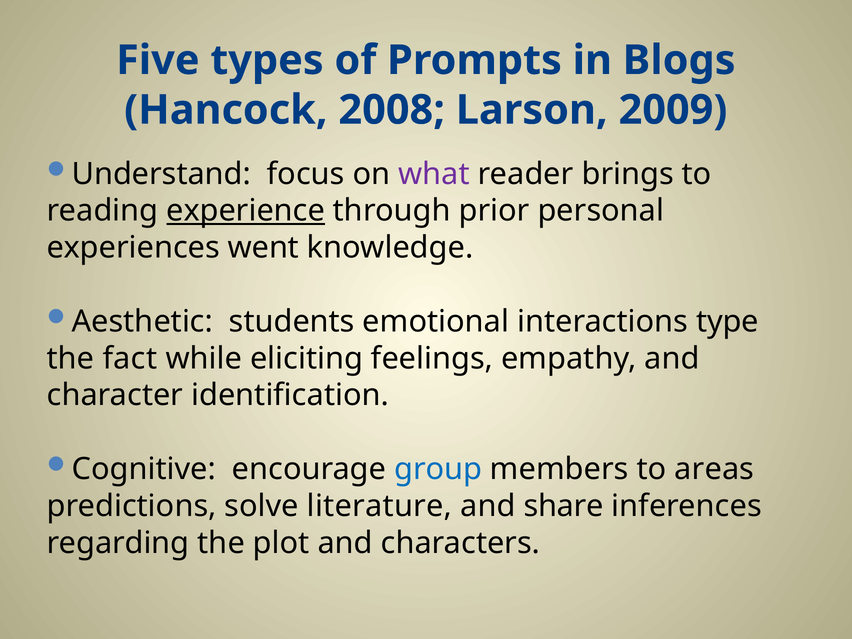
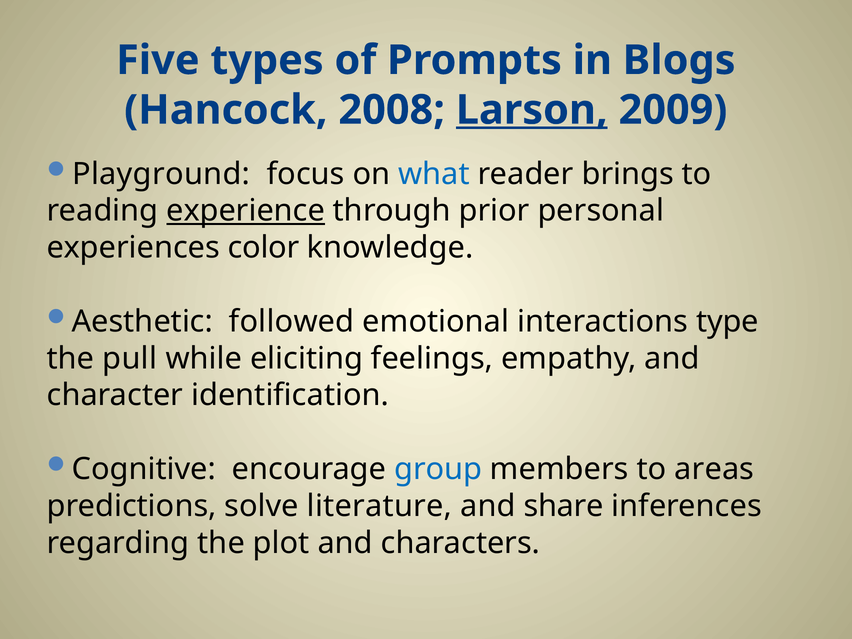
Larson underline: none -> present
Understand: Understand -> Playground
what colour: purple -> blue
went: went -> color
students: students -> followed
fact: fact -> pull
